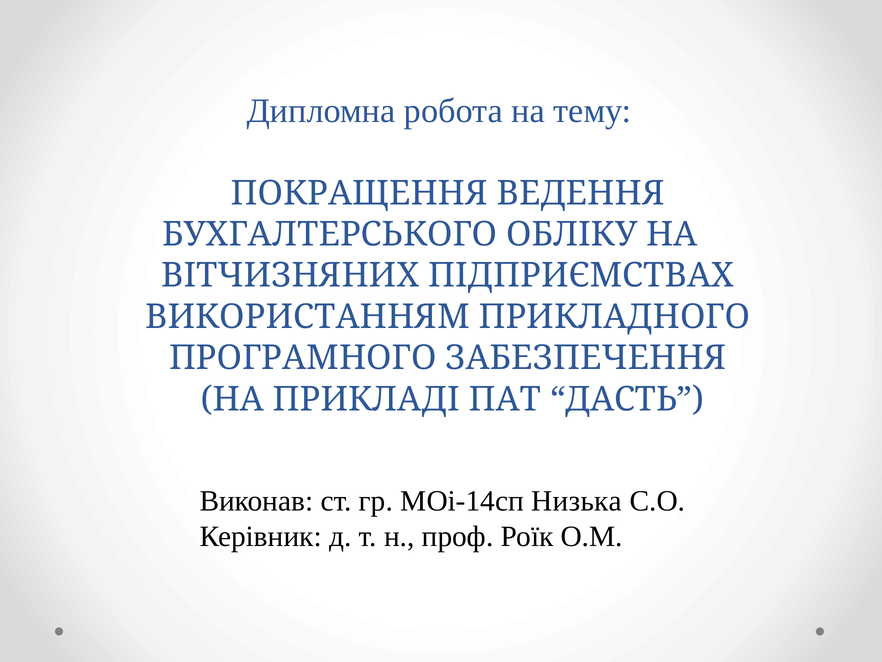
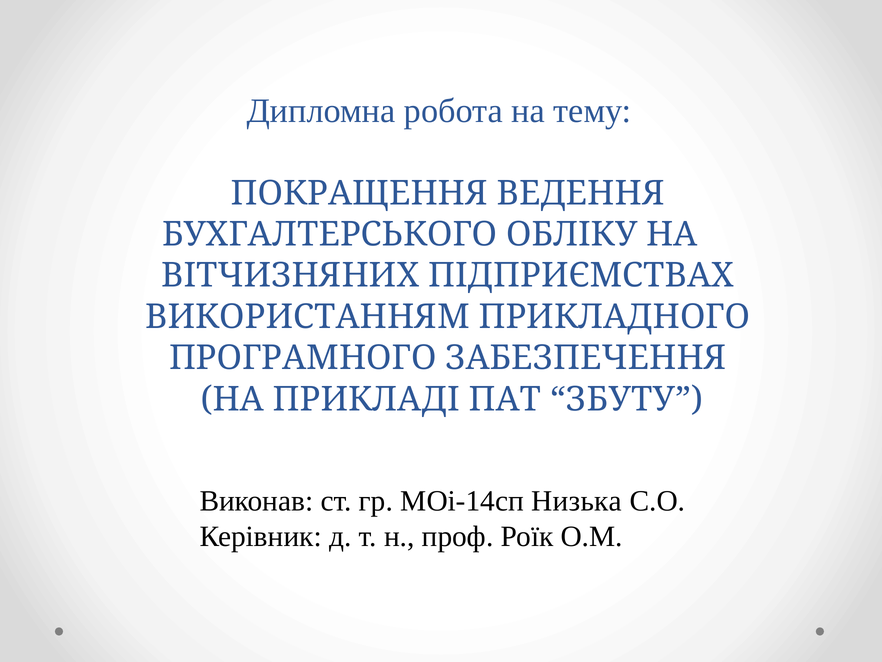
ДАСТЬ: ДАСТЬ -> ЗБУТУ
